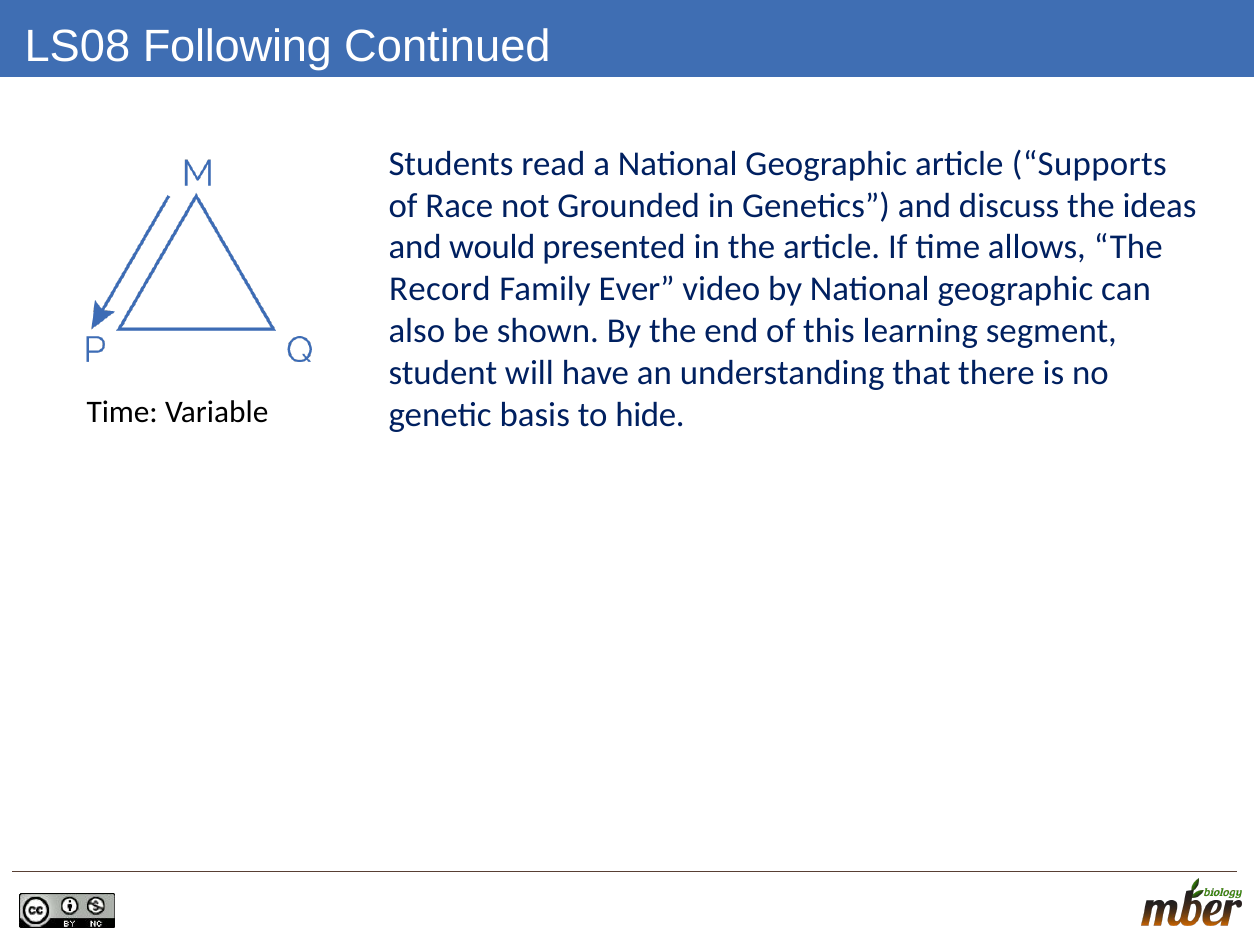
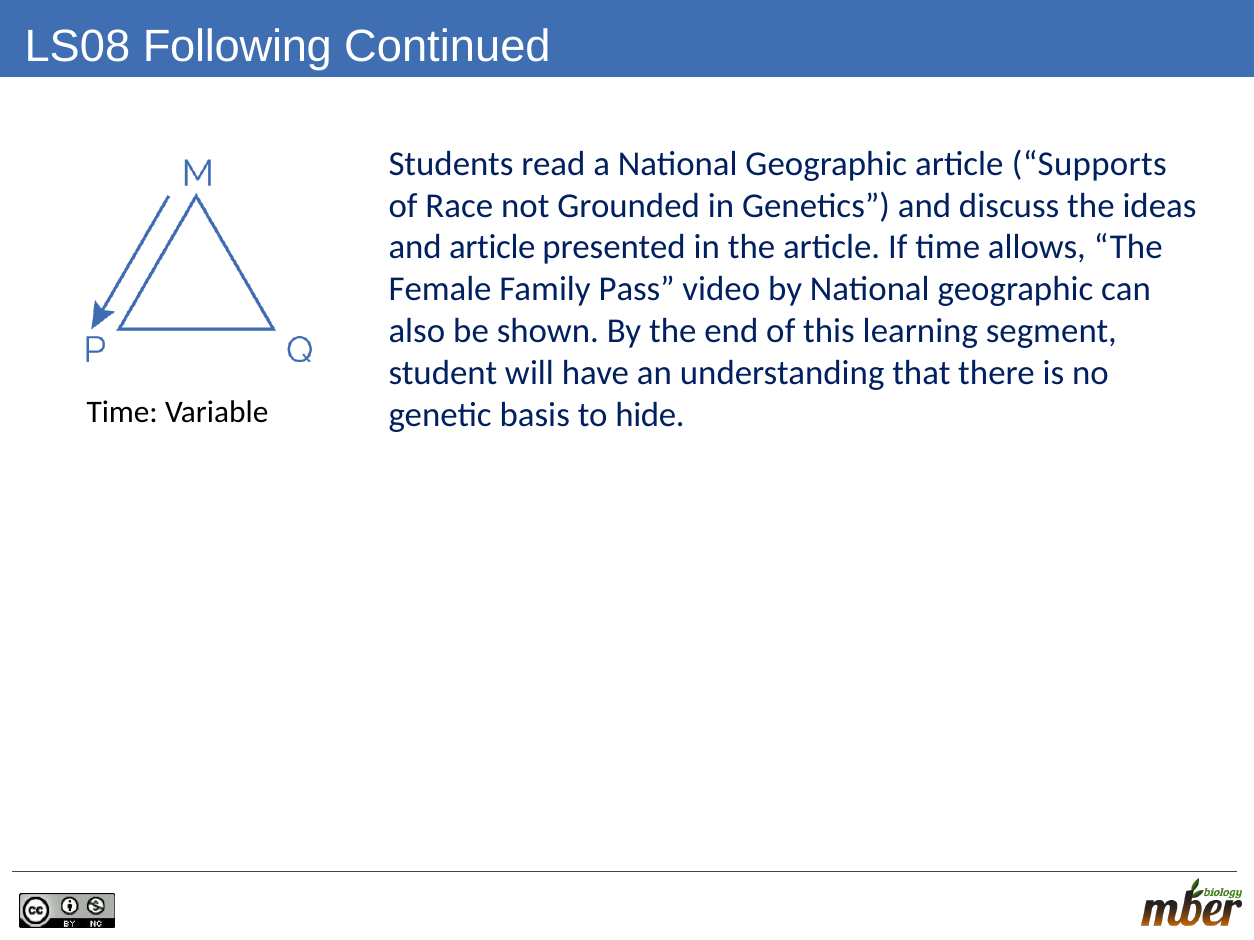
and would: would -> article
Record: Record -> Female
Ever: Ever -> Pass
